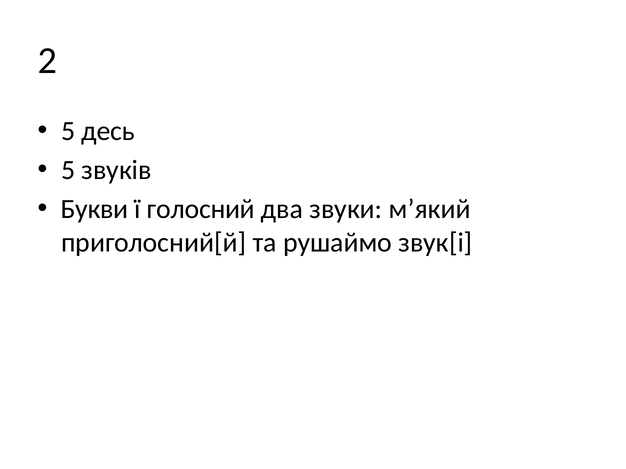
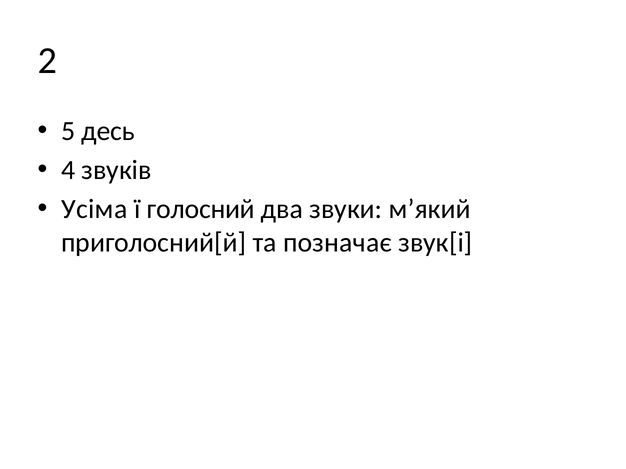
5 at (68, 170): 5 -> 4
Букви: Букви -> Усіма
рушаймо: рушаймо -> позначає
